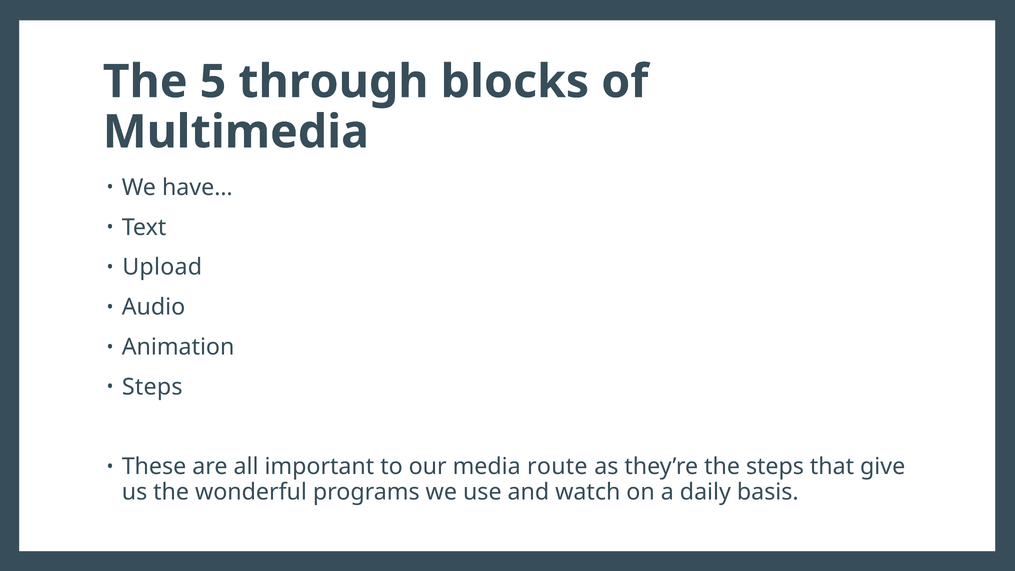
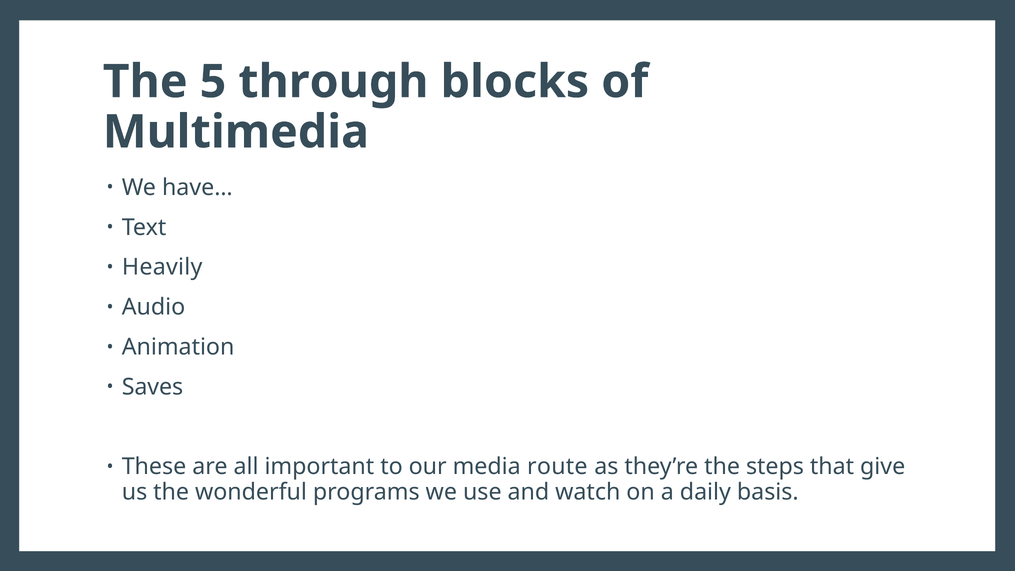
Upload: Upload -> Heavily
Steps at (152, 387): Steps -> Saves
